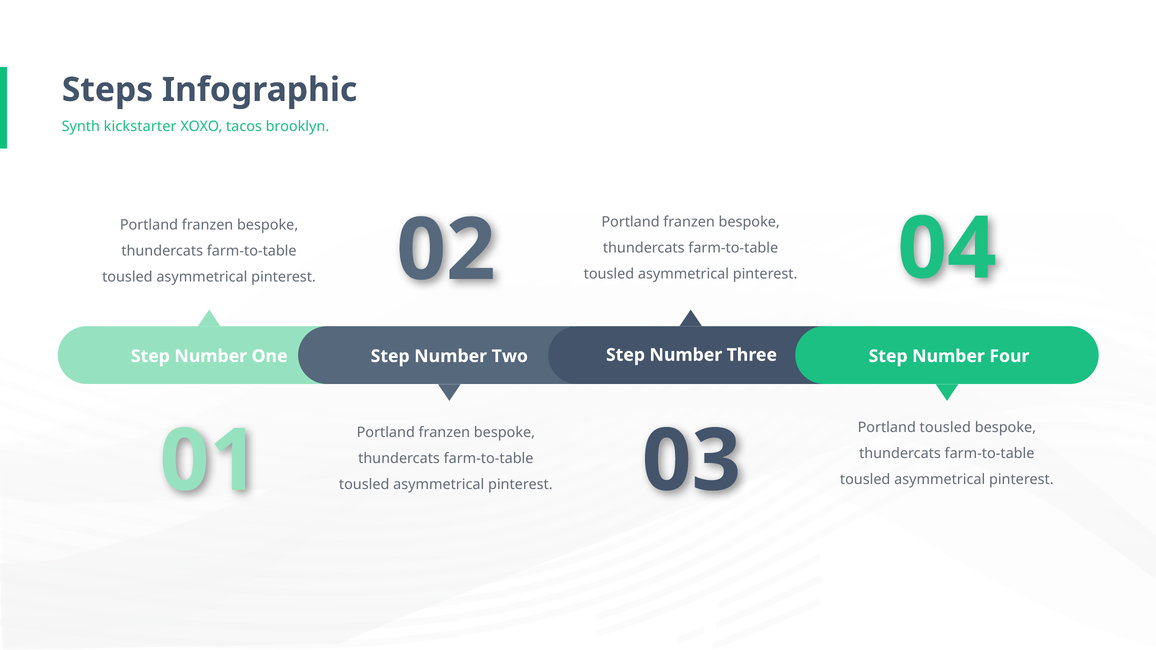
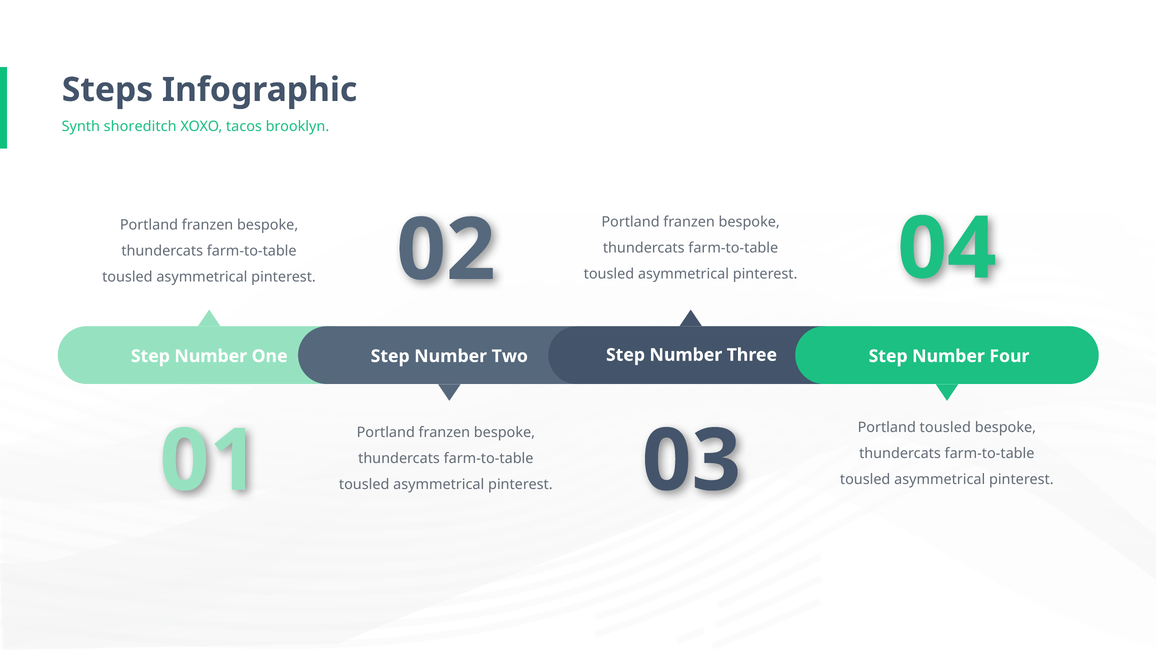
kickstarter: kickstarter -> shoreditch
